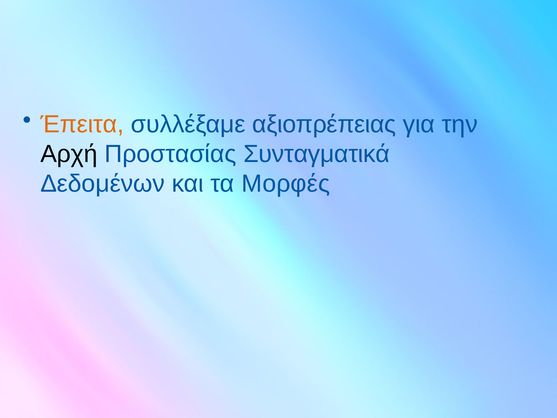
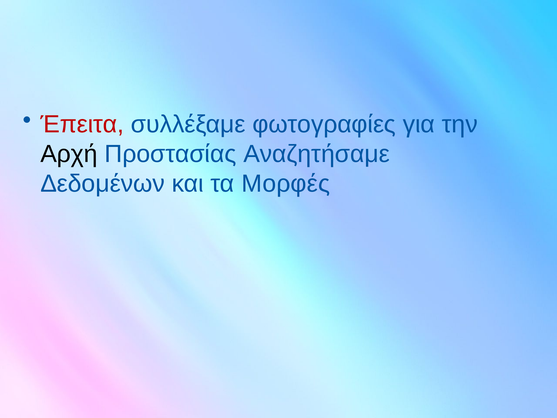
Έπειτα colour: orange -> red
αξιοπρέπειας: αξιοπρέπειας -> φωτογραφίες
Συνταγματικά: Συνταγματικά -> Αναζητήσαμε
